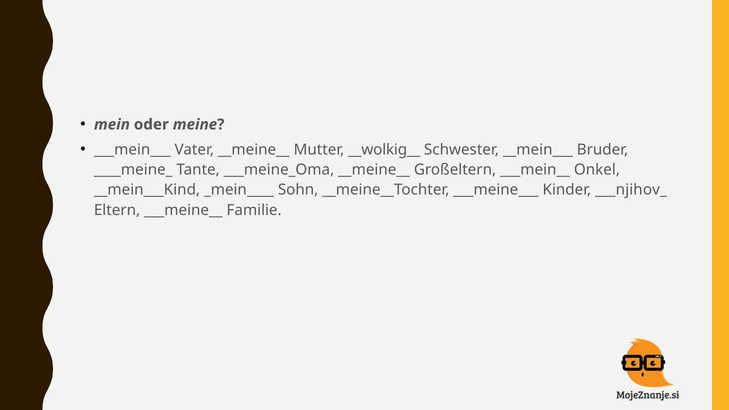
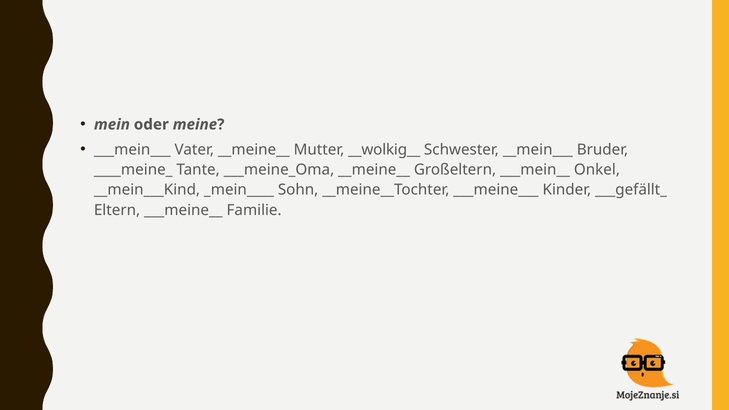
___njihov_: ___njihov_ -> ___gefällt_
